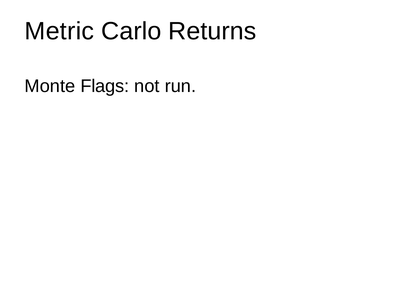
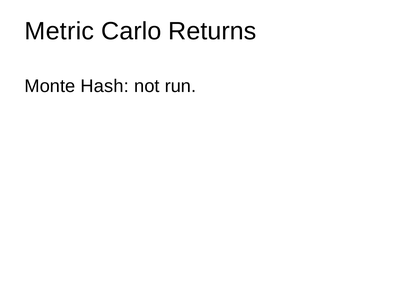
Flags: Flags -> Hash
